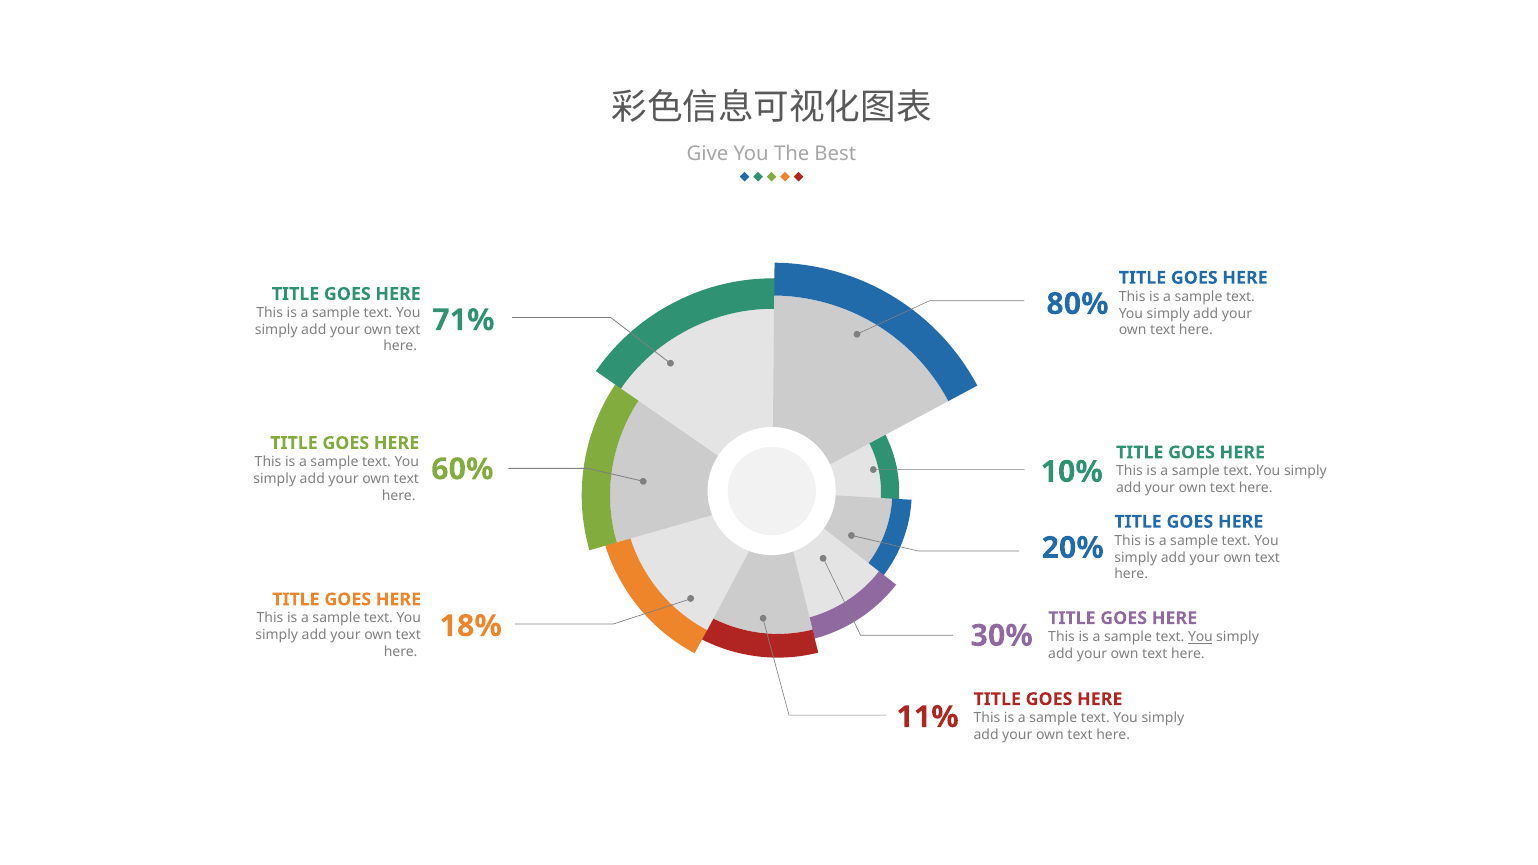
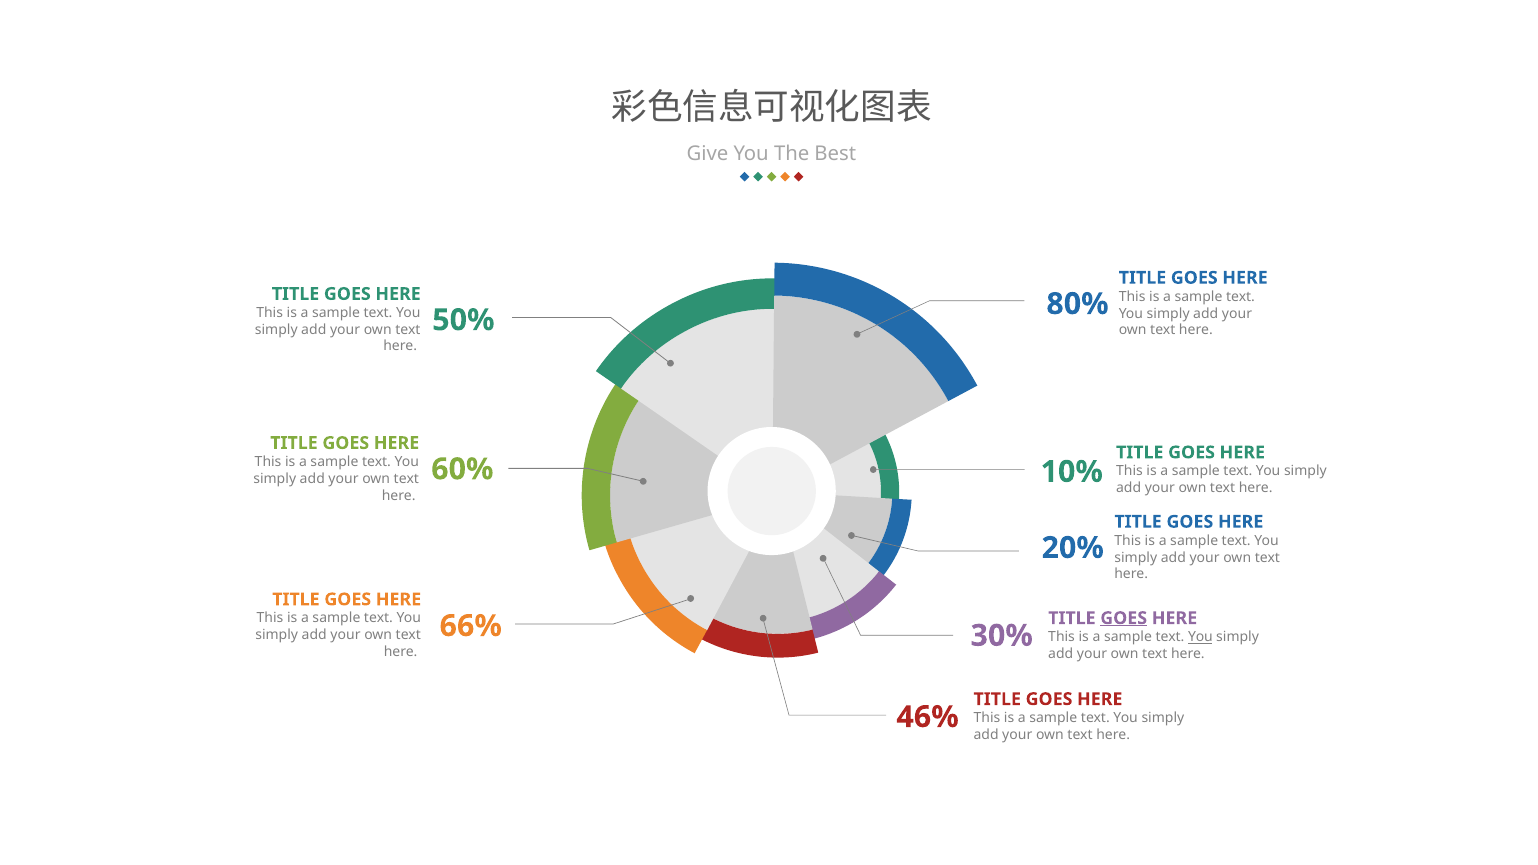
71%: 71% -> 50%
GOES at (1124, 618) underline: none -> present
18%: 18% -> 66%
11%: 11% -> 46%
